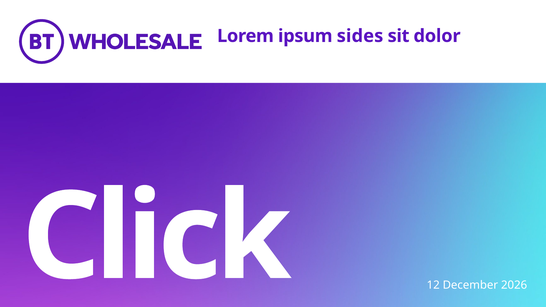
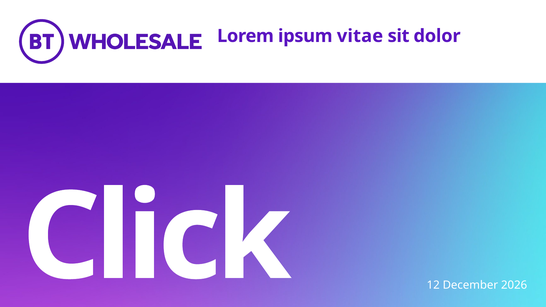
sides: sides -> vitae
